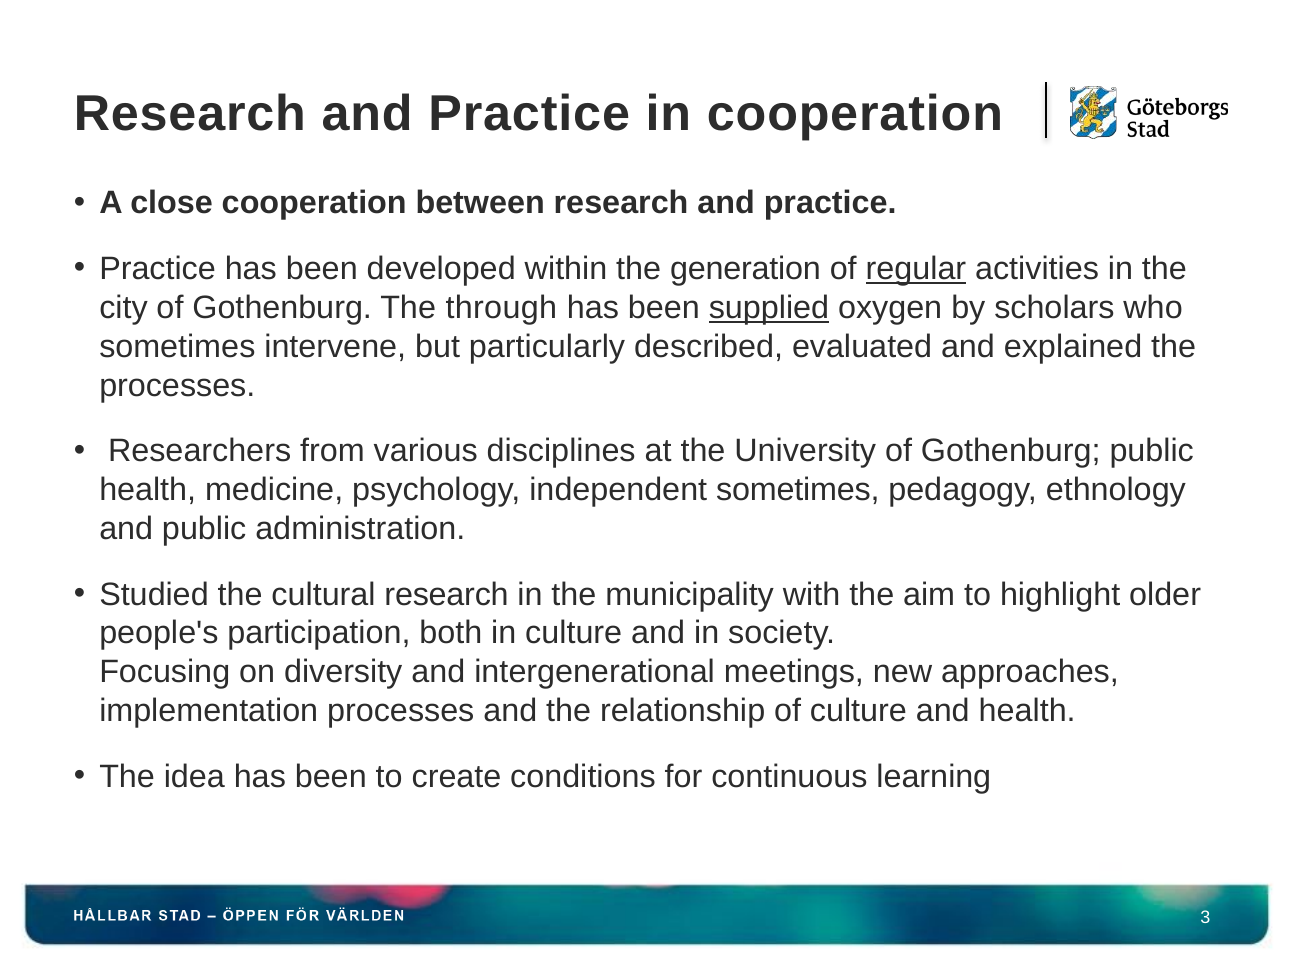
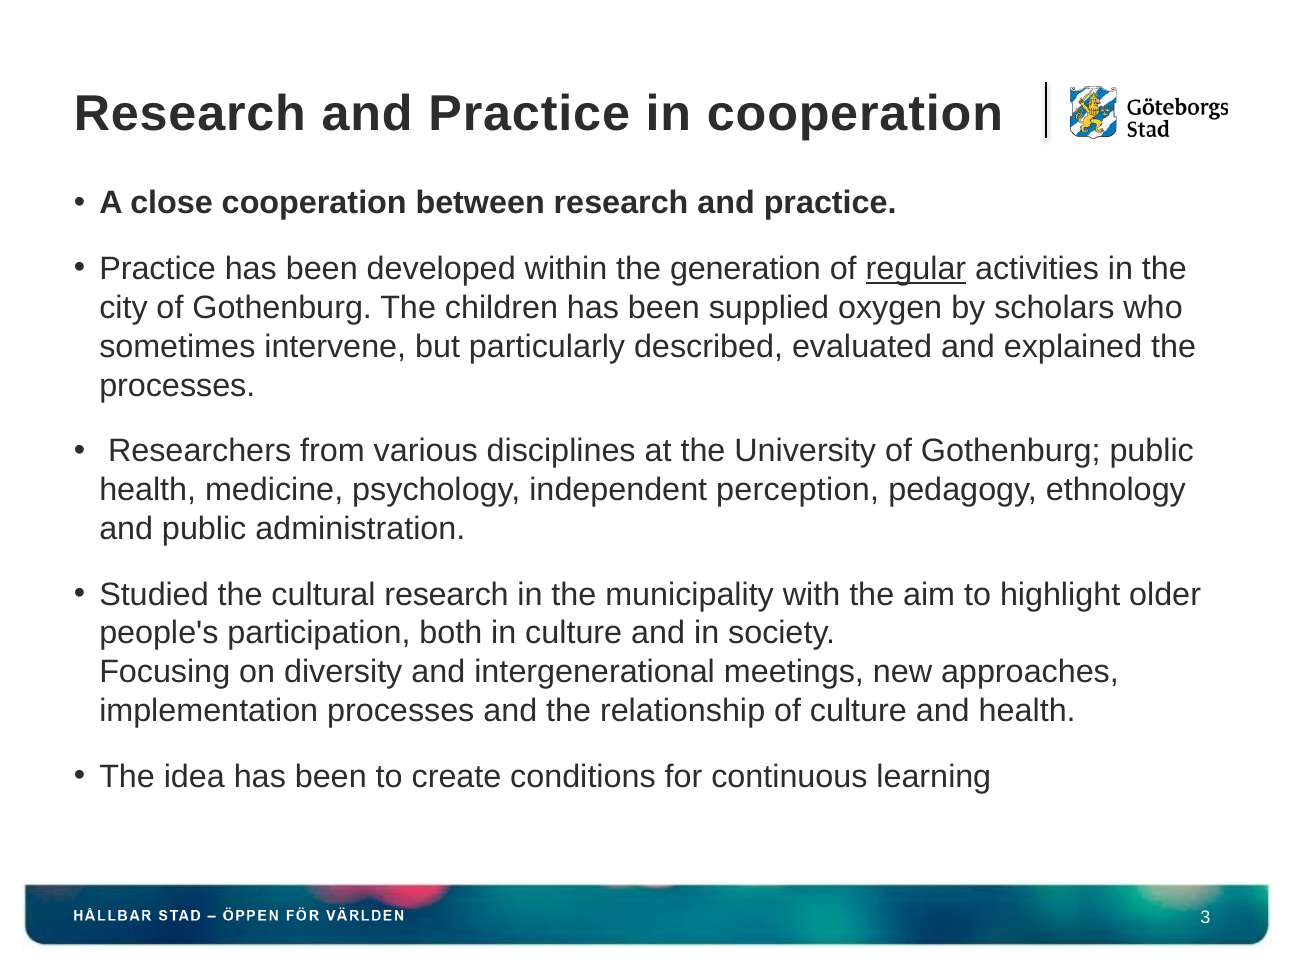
through: through -> children
supplied underline: present -> none
independent sometimes: sometimes -> perception
